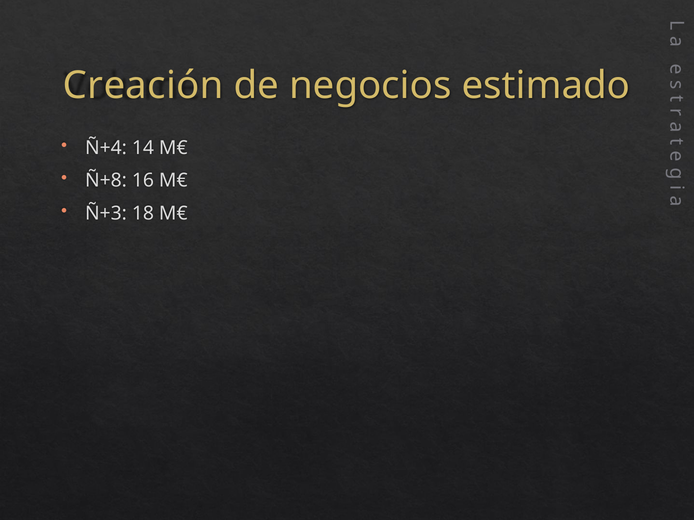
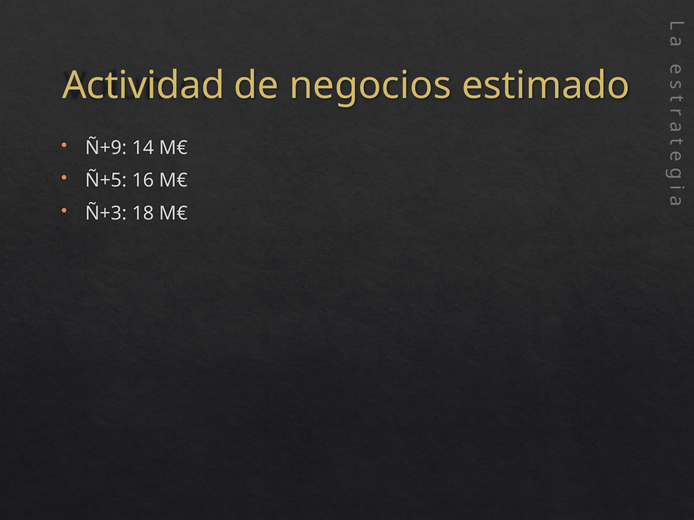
Creación: Creación -> Actividad
Ñ+4: Ñ+4 -> Ñ+9
Ñ+8: Ñ+8 -> Ñ+5
